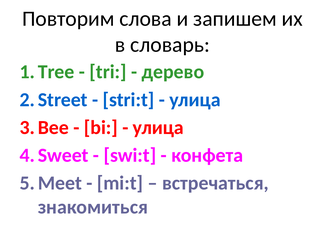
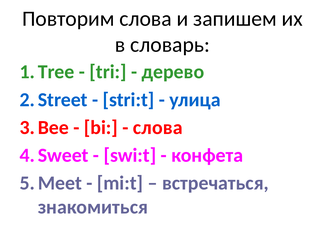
улица at (158, 127): улица -> слова
